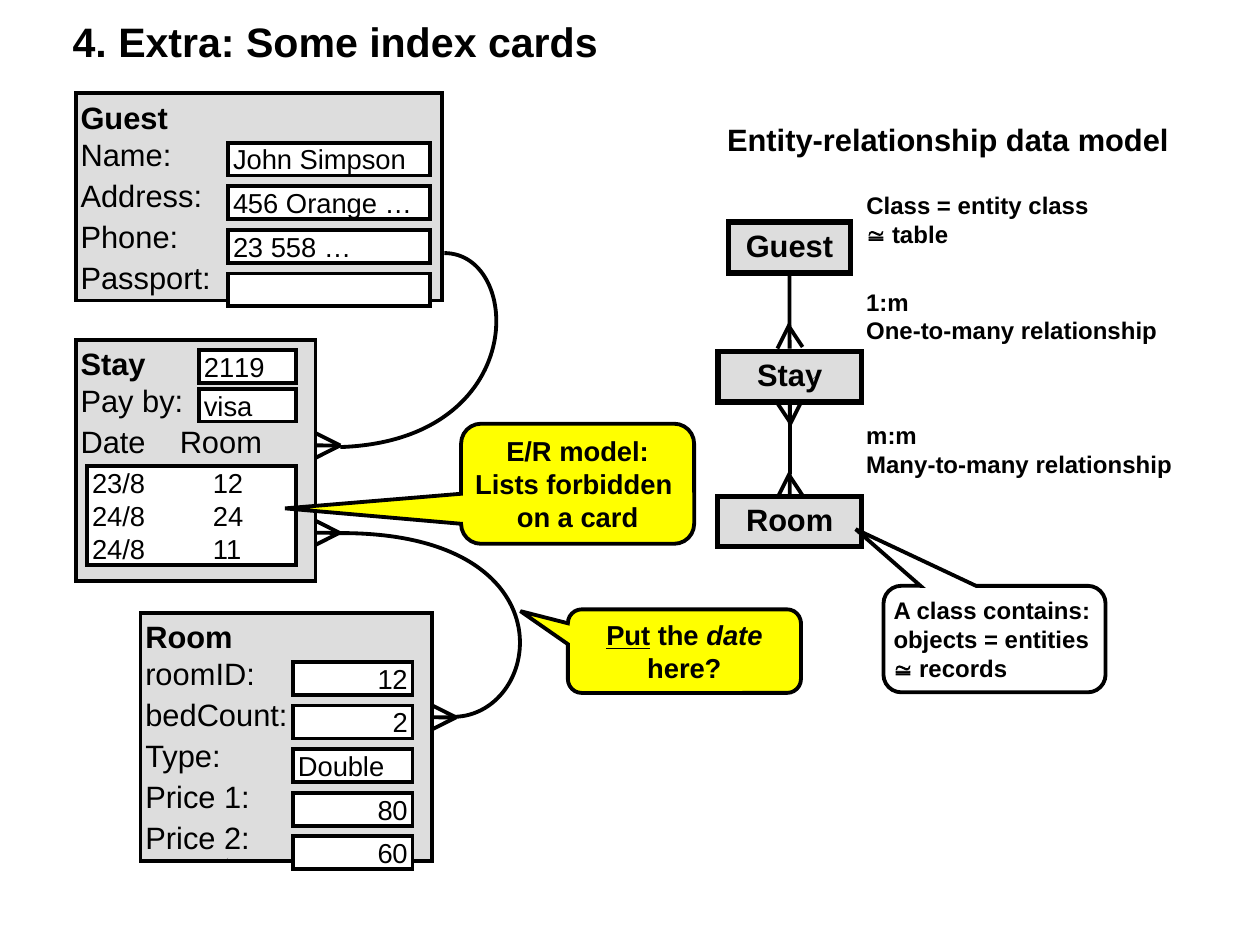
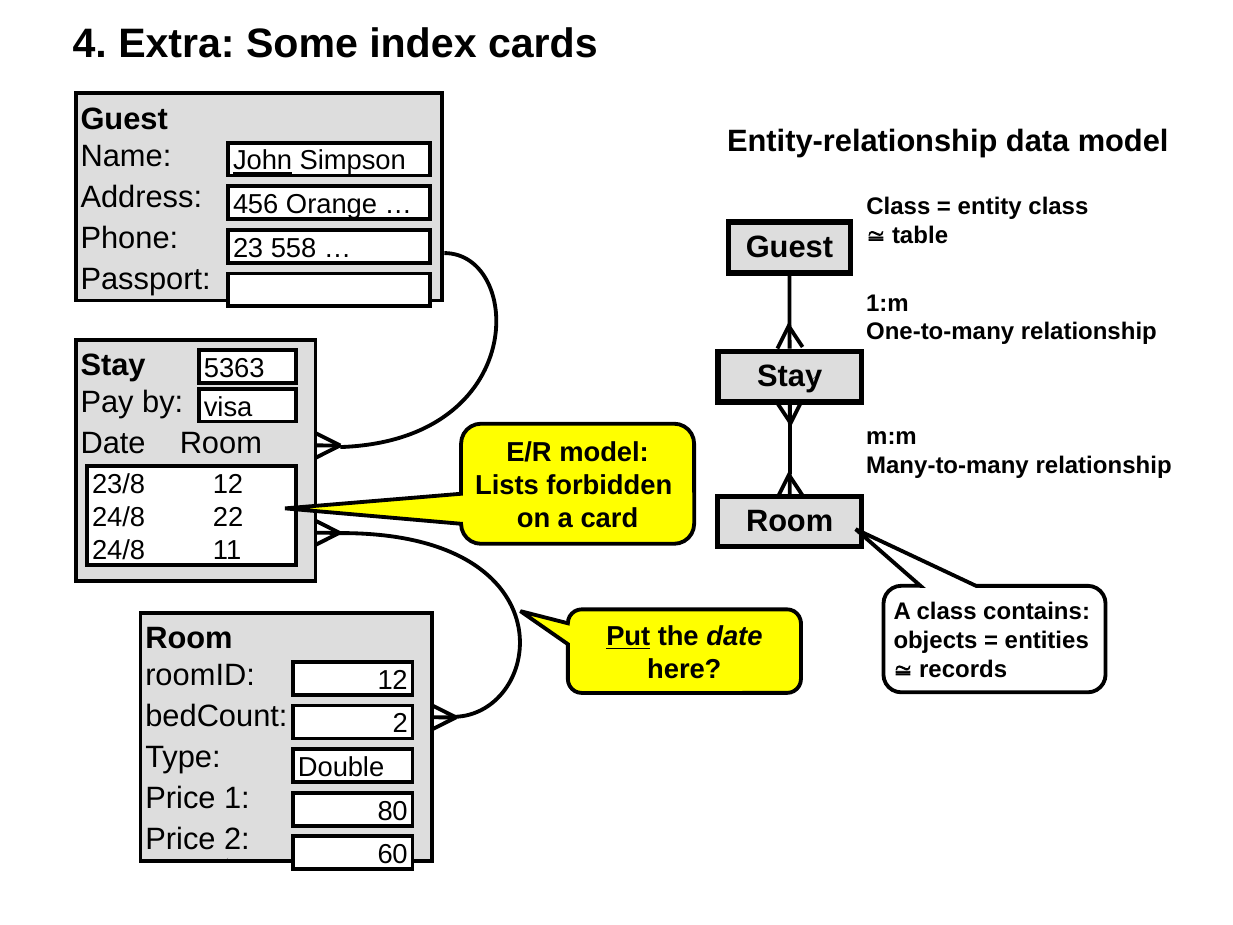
John underline: none -> present
2119: 2119 -> 5363
24: 24 -> 22
